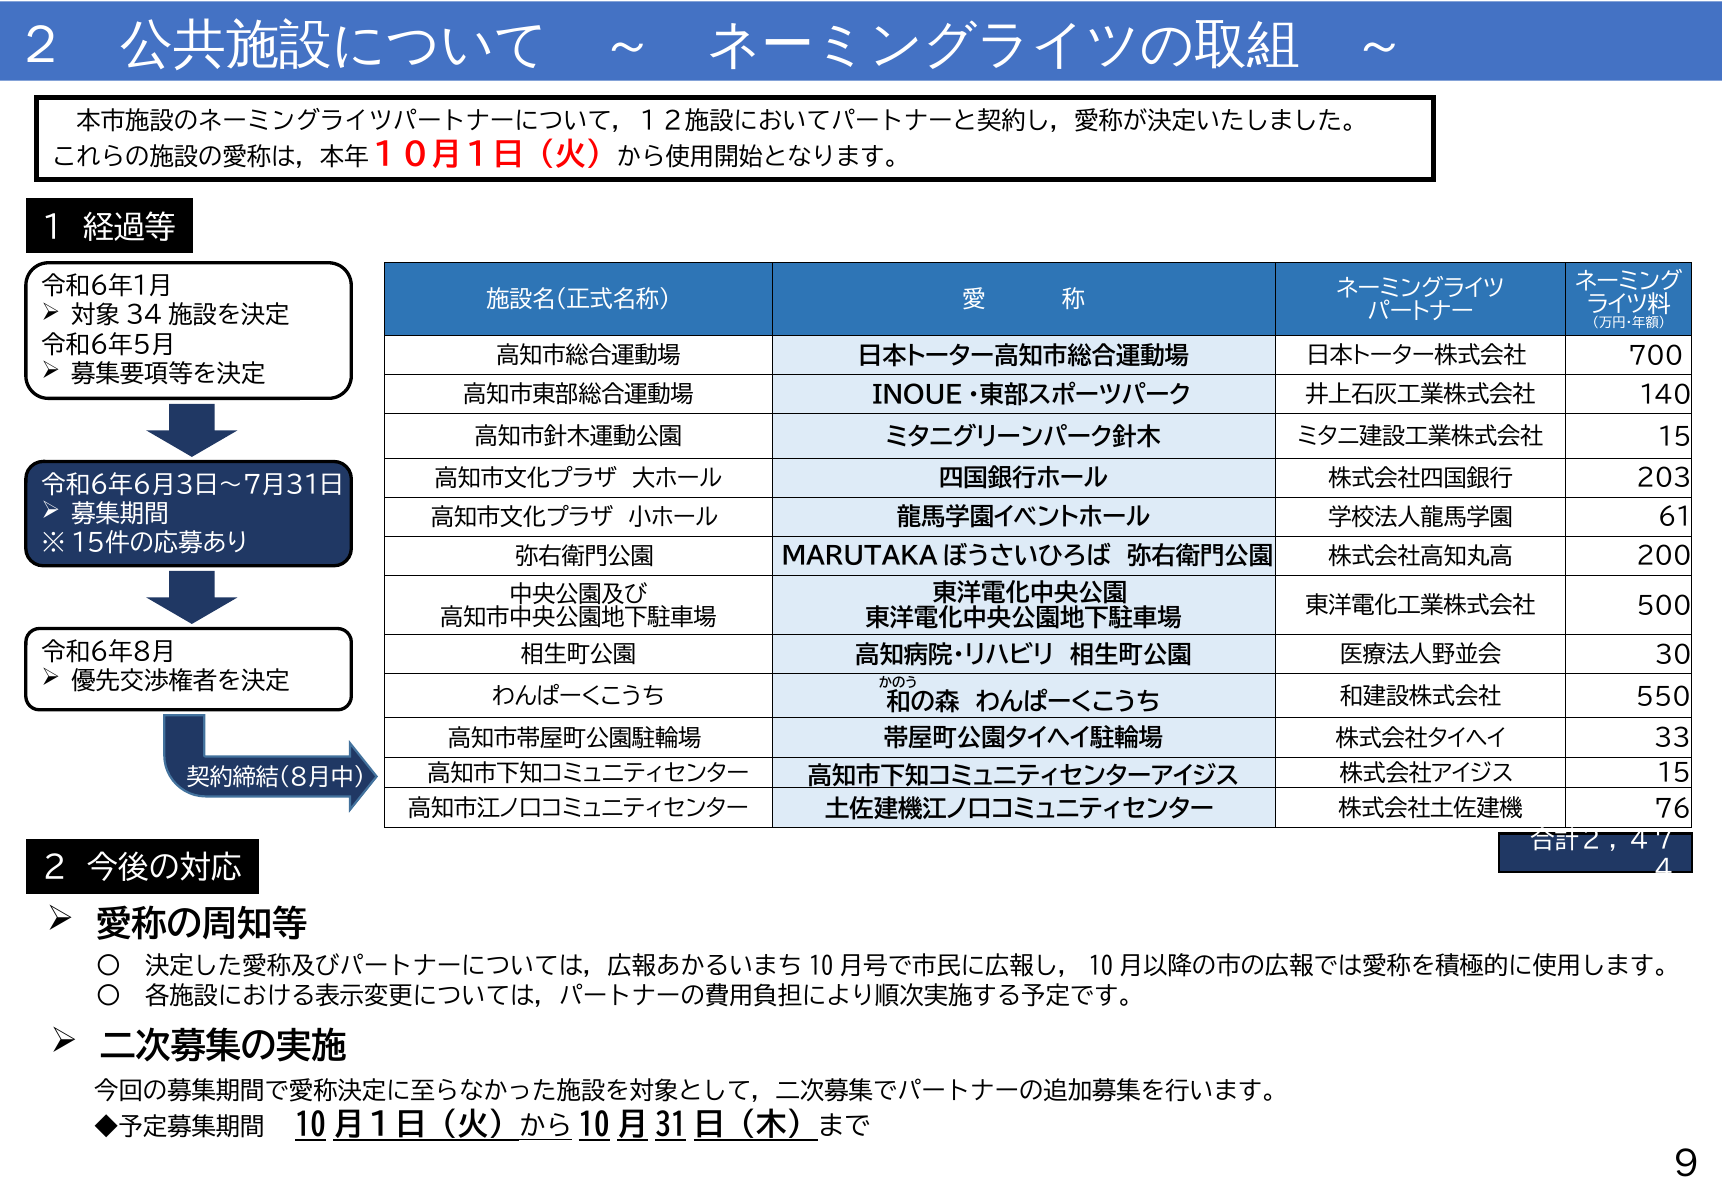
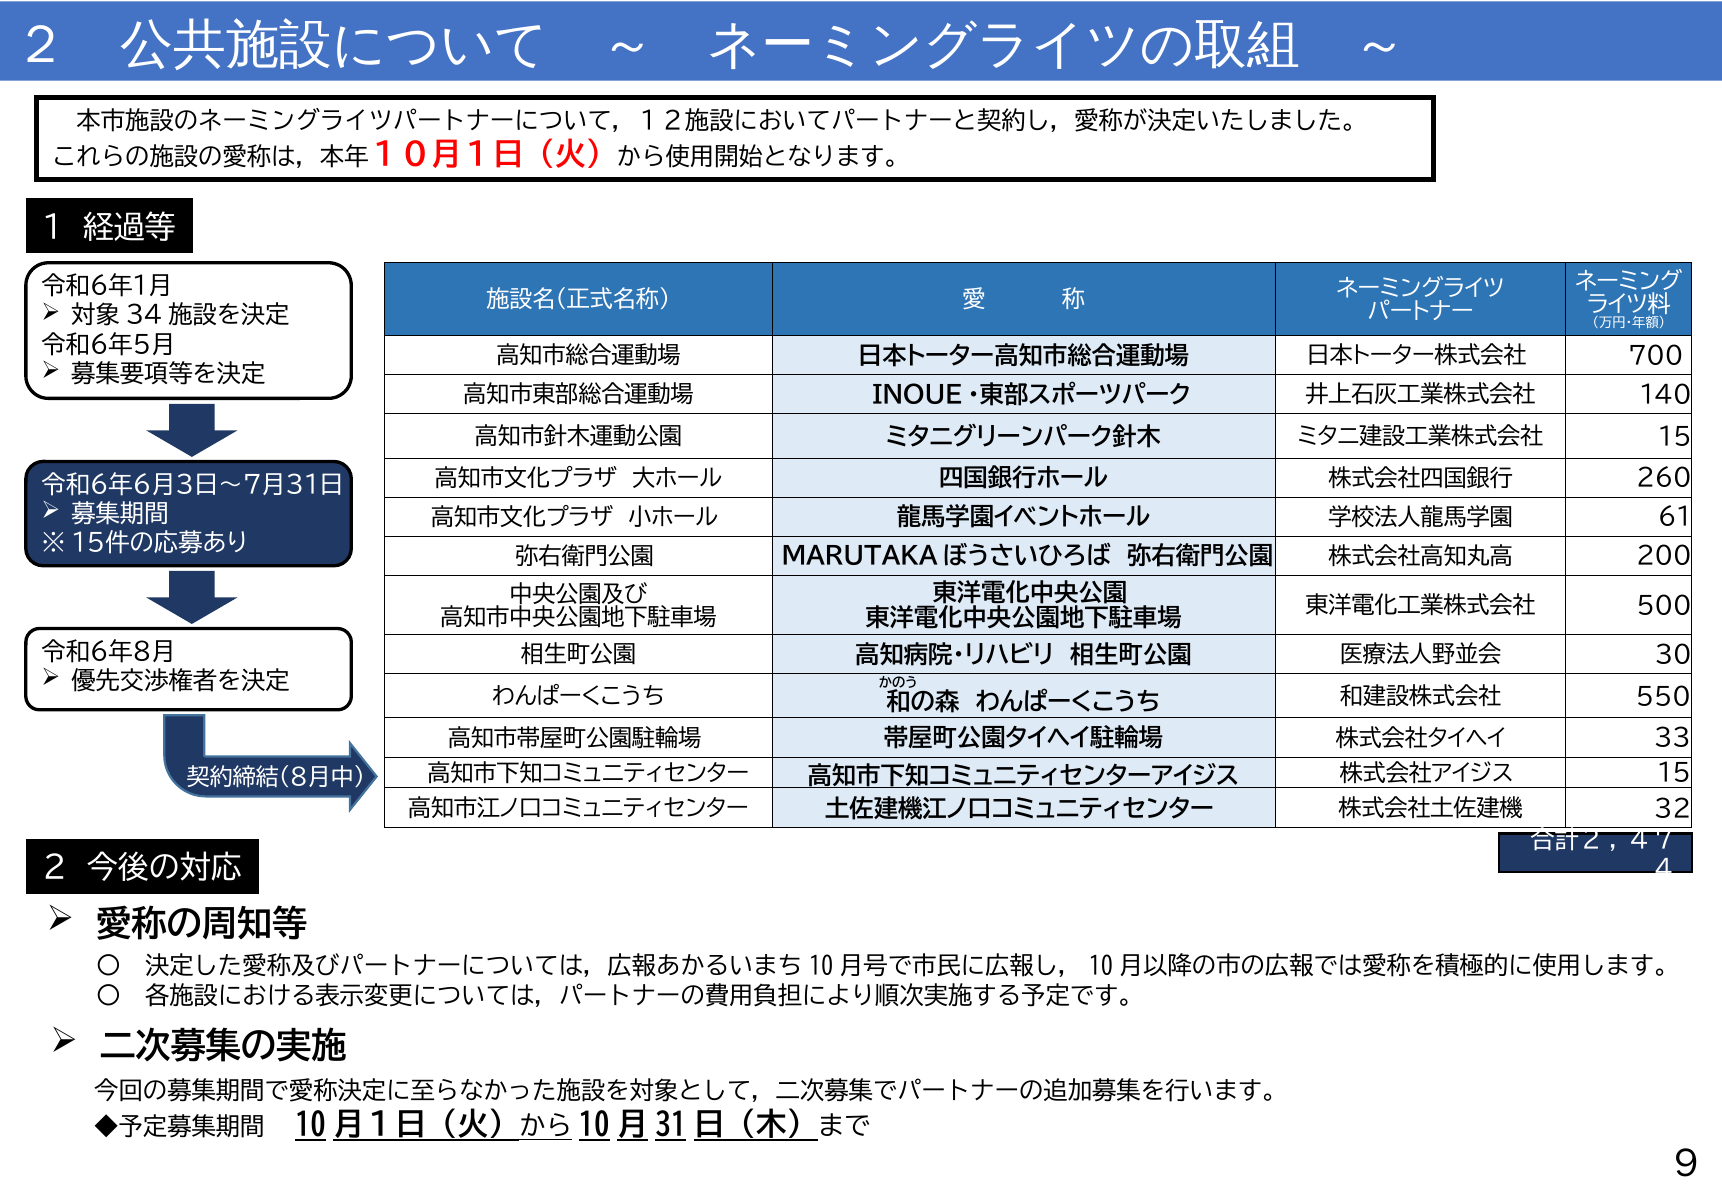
203: 203 -> 260
76: 76 -> 32
